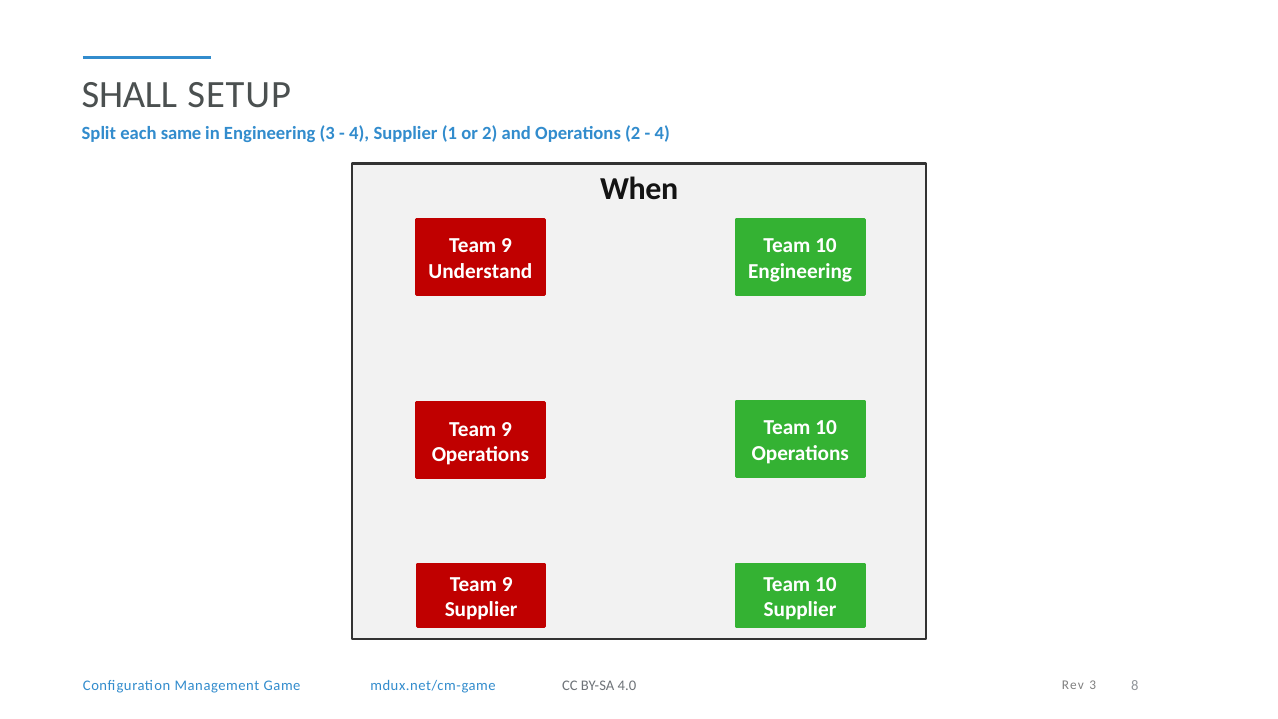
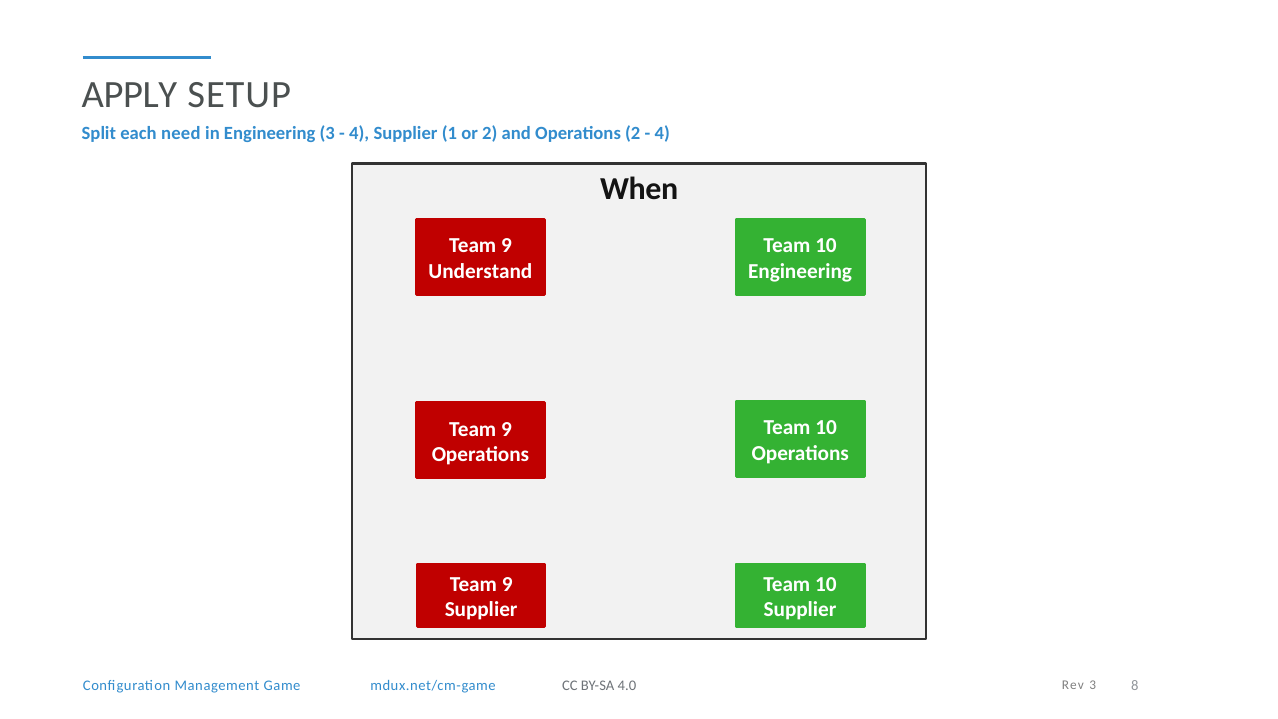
SHALL: SHALL -> APPLY
same: same -> need
